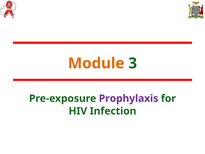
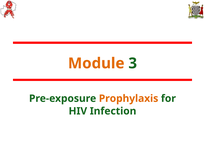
Prophylaxis colour: purple -> orange
